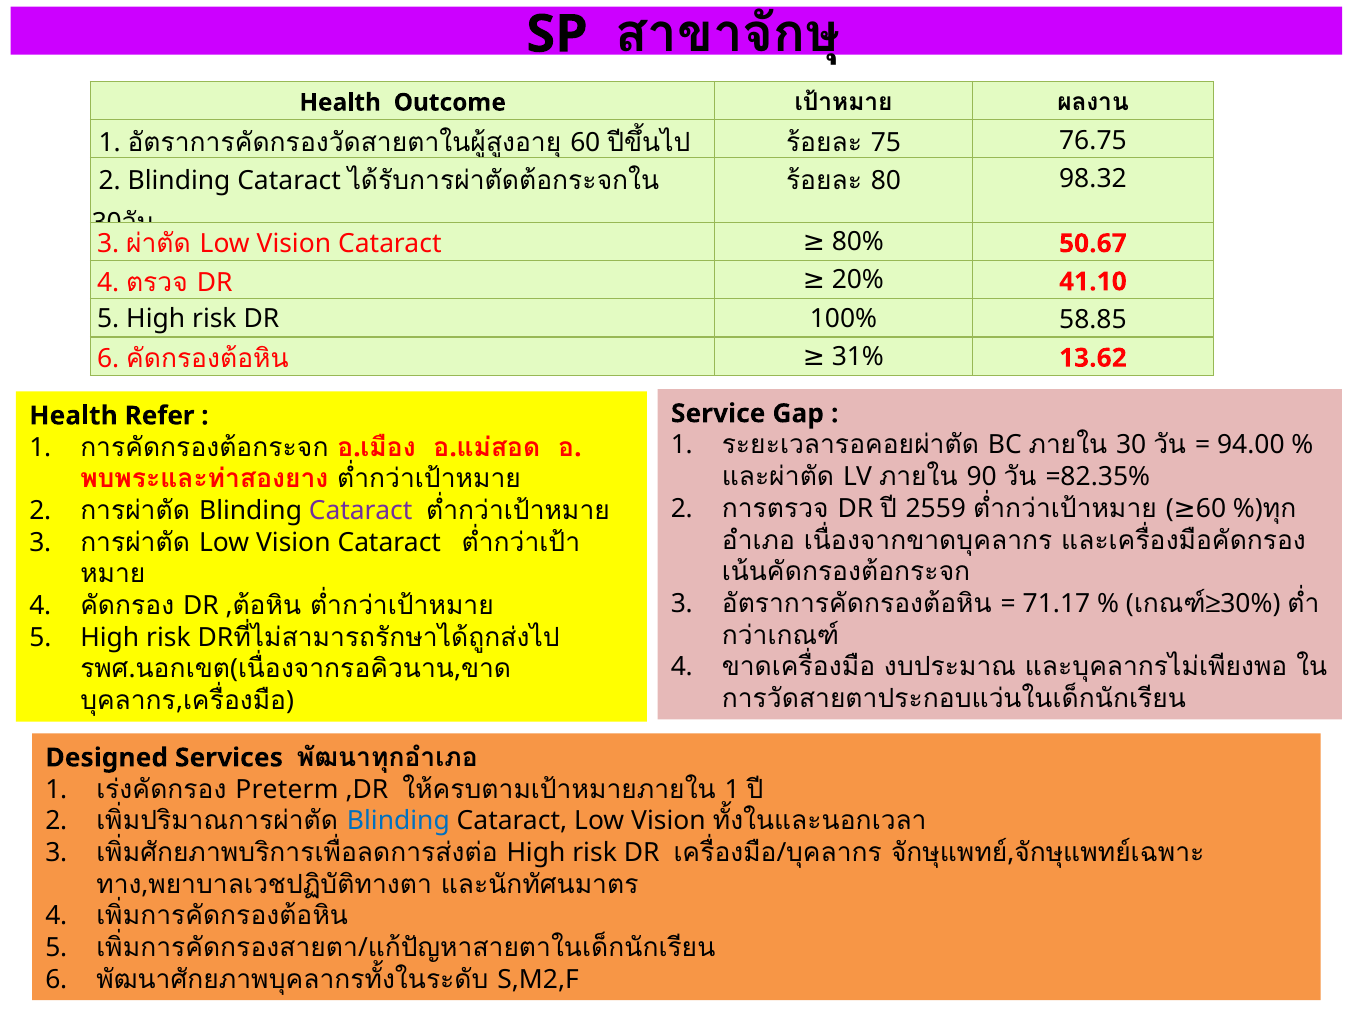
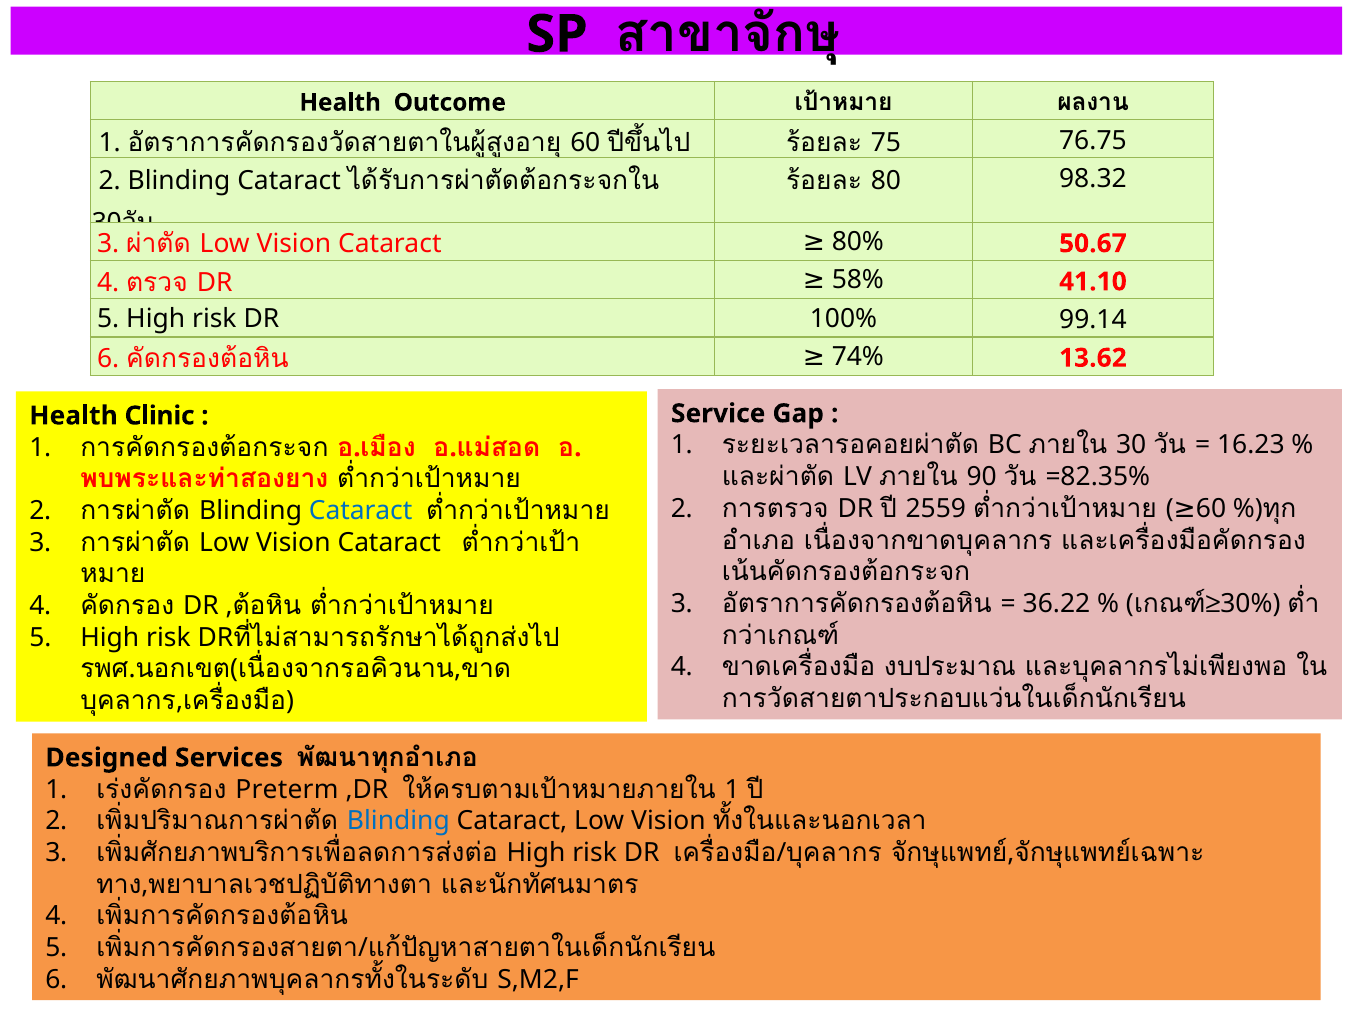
20%: 20% -> 58%
58.85: 58.85 -> 99.14
31%: 31% -> 74%
Refer: Refer -> Clinic
94.00: 94.00 -> 16.23
Cataract at (361, 511) colour: purple -> blue
71.17: 71.17 -> 36.22
